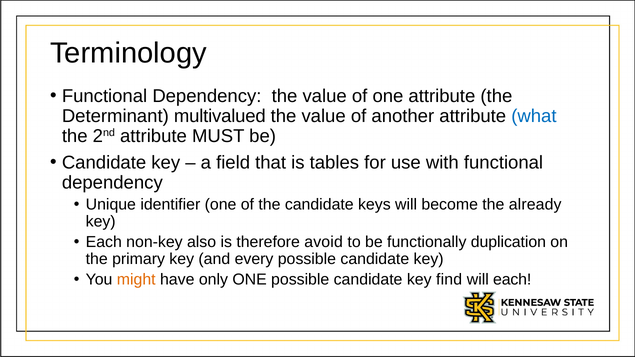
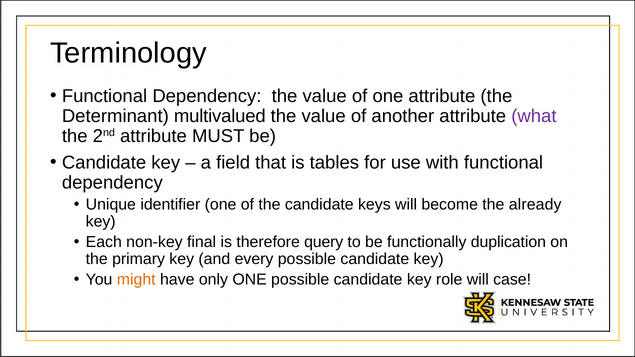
what colour: blue -> purple
also: also -> final
avoid: avoid -> query
find: find -> role
will each: each -> case
